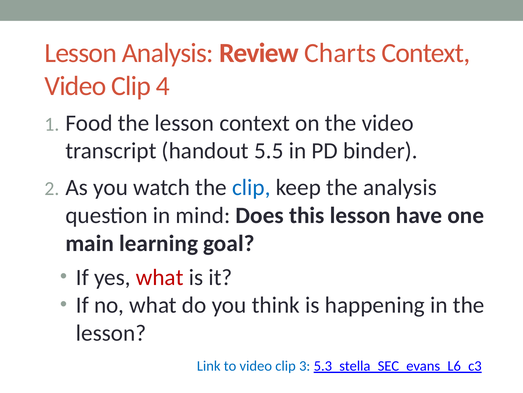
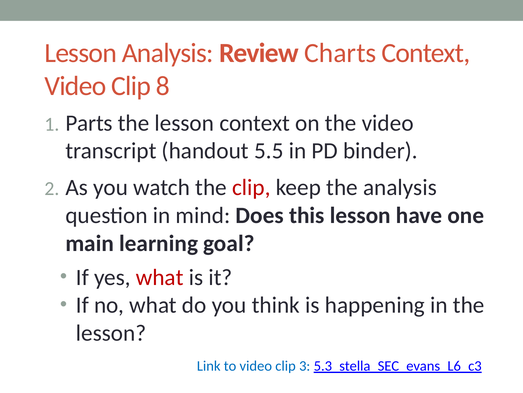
4: 4 -> 8
Food: Food -> Parts
clip at (251, 187) colour: blue -> red
